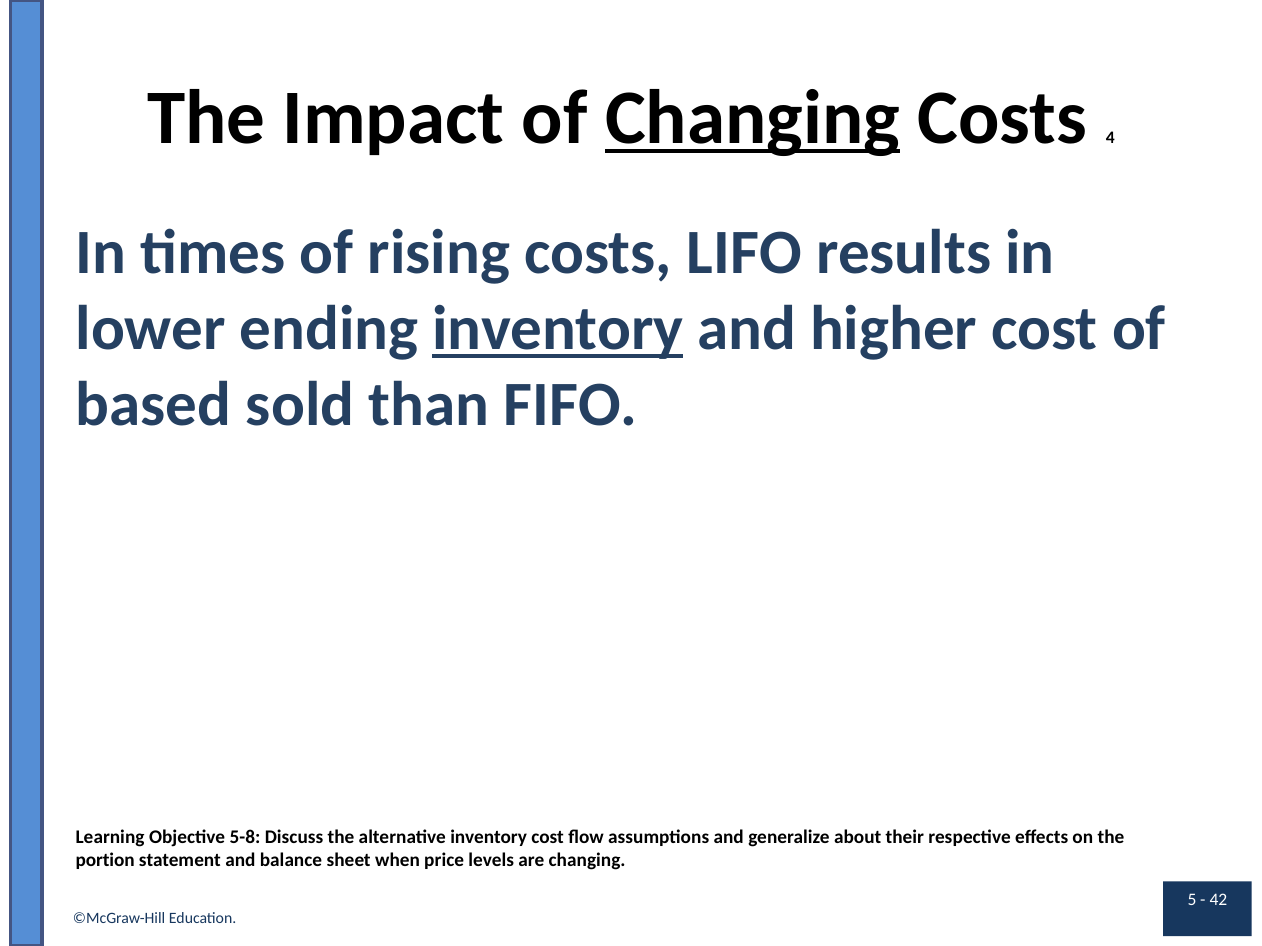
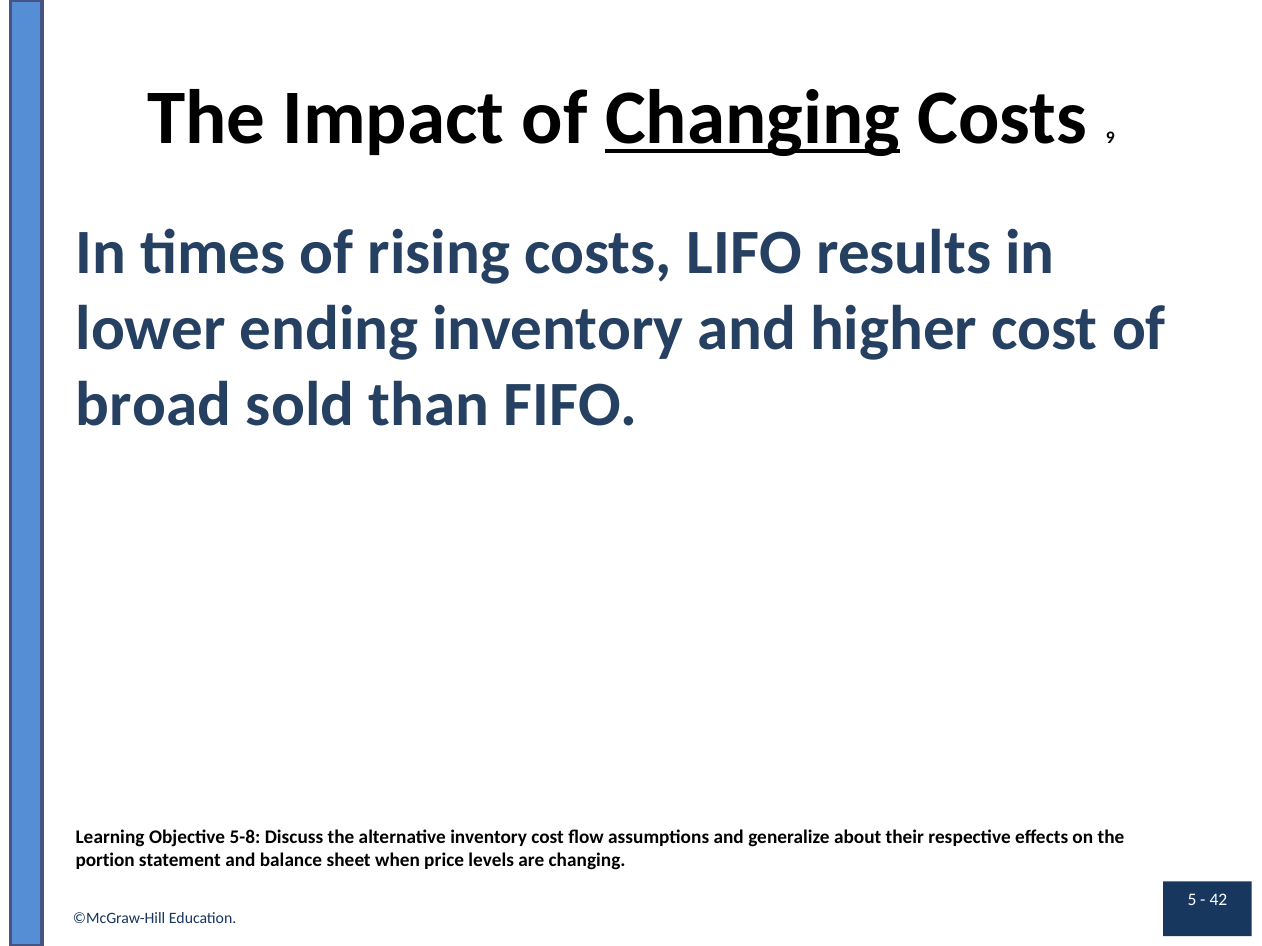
4: 4 -> 9
inventory at (558, 329) underline: present -> none
based: based -> broad
